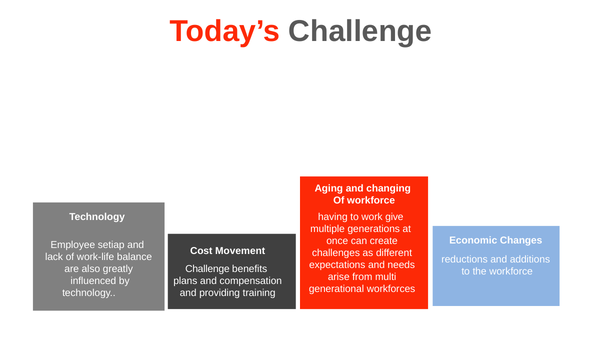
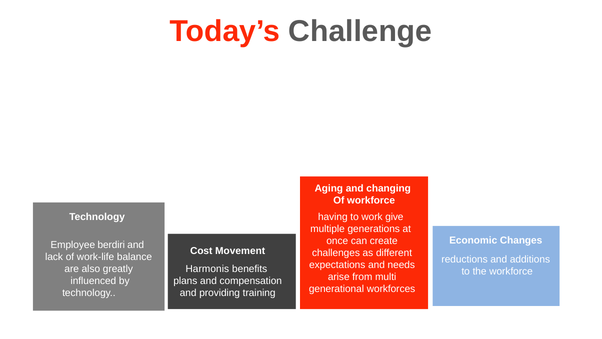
setiap: setiap -> berdiri
Challenge at (207, 269): Challenge -> Harmonis
